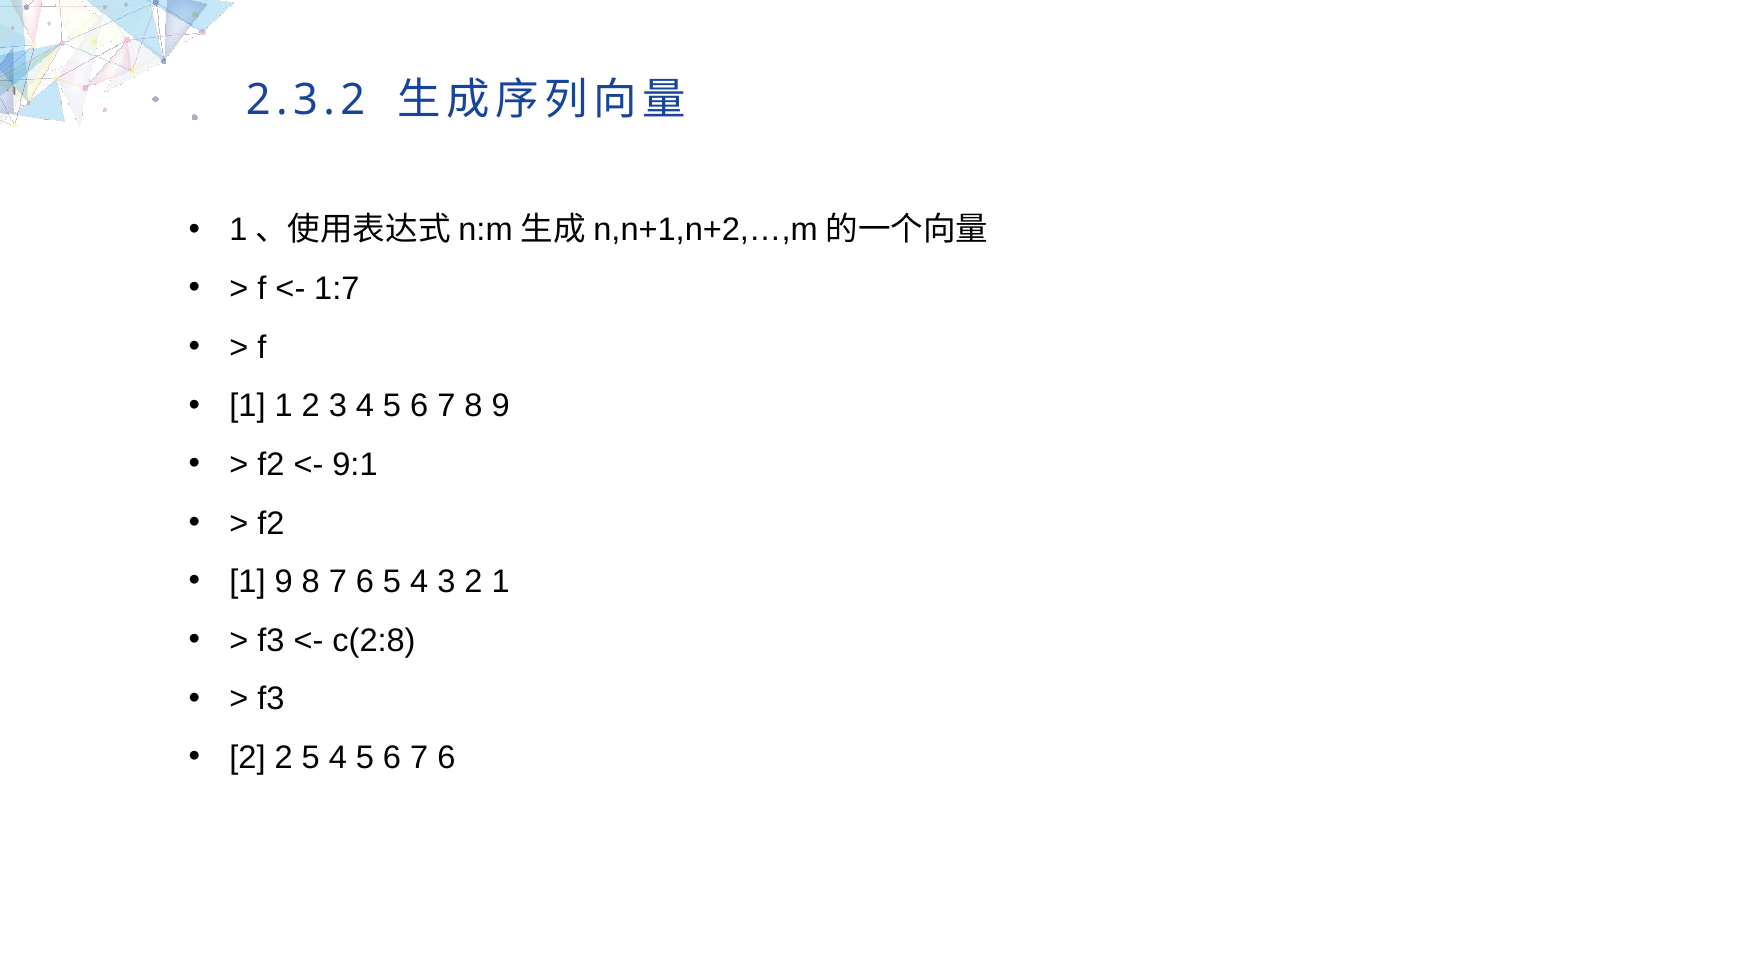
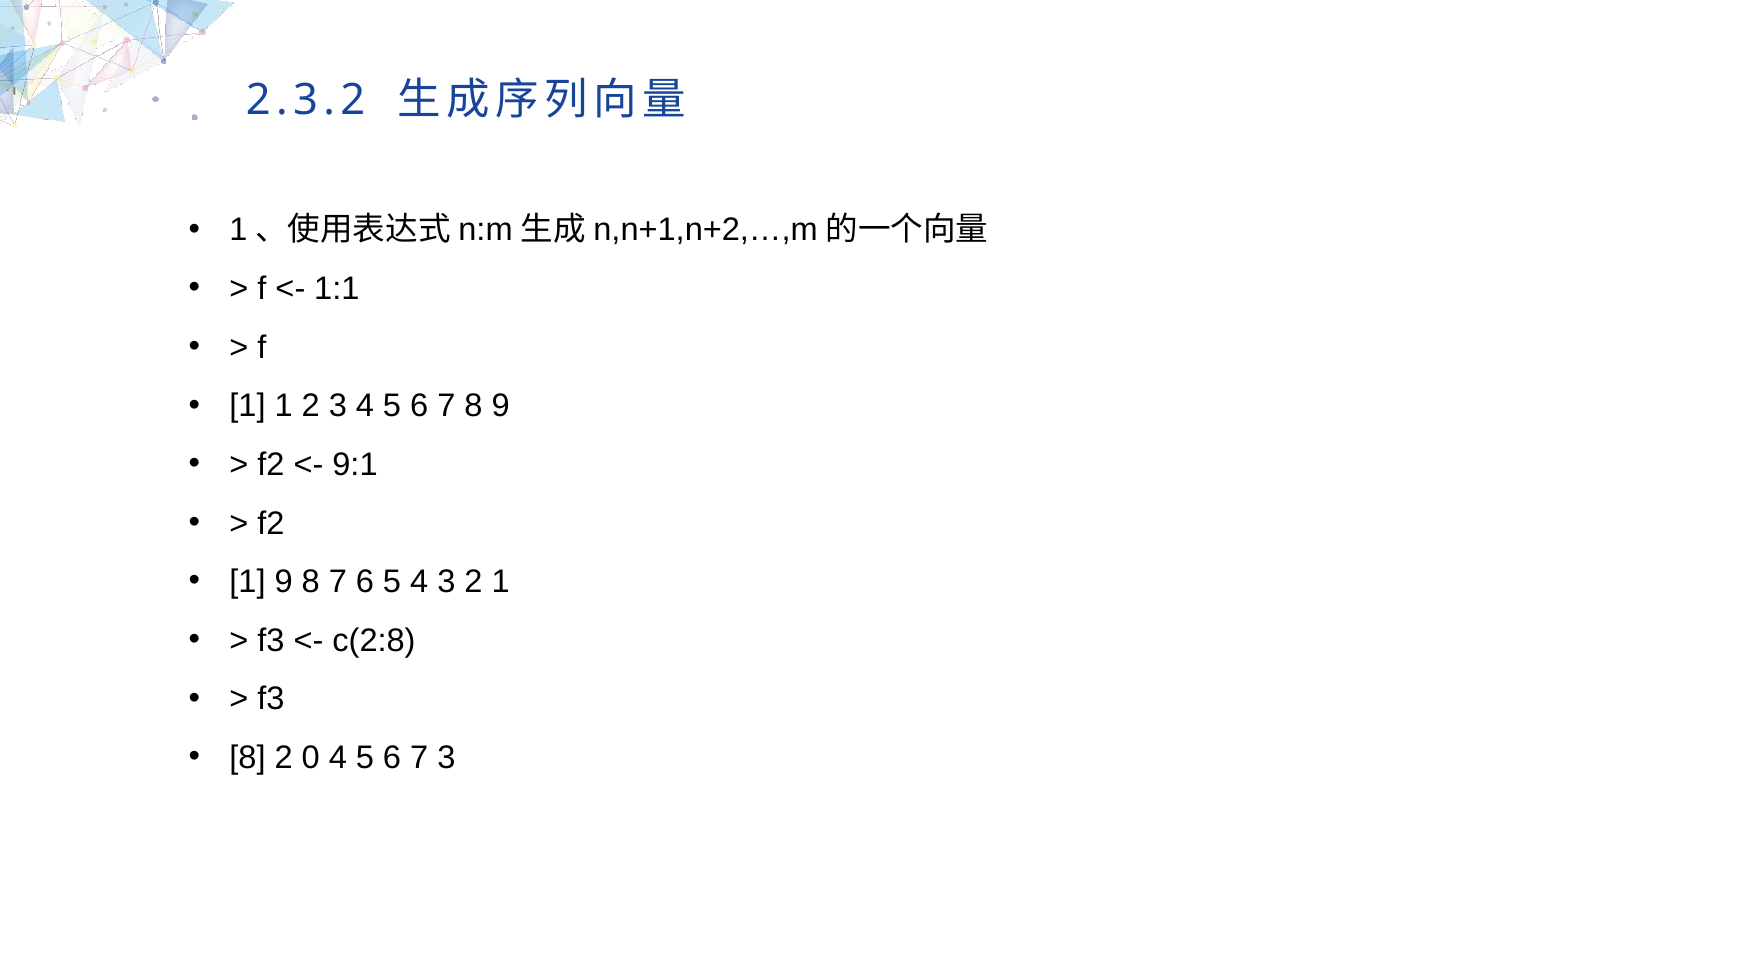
1:7: 1:7 -> 1:1
2 at (248, 758): 2 -> 8
2 5: 5 -> 0
6 7 6: 6 -> 3
